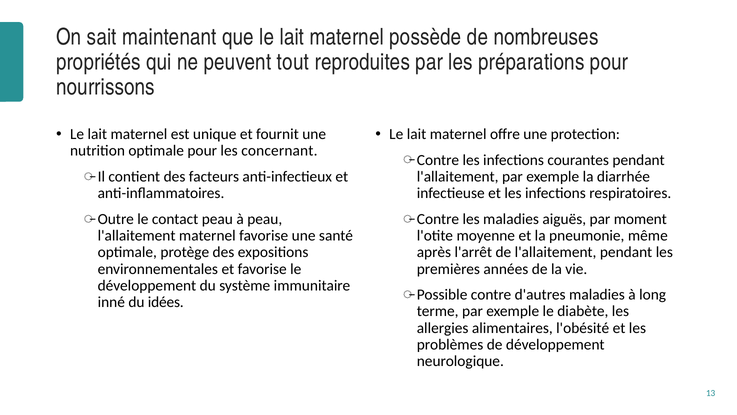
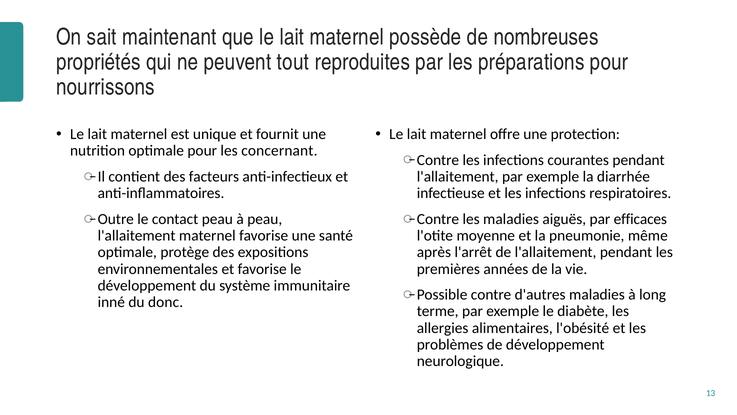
moment: moment -> efficaces
idées: idées -> donc
